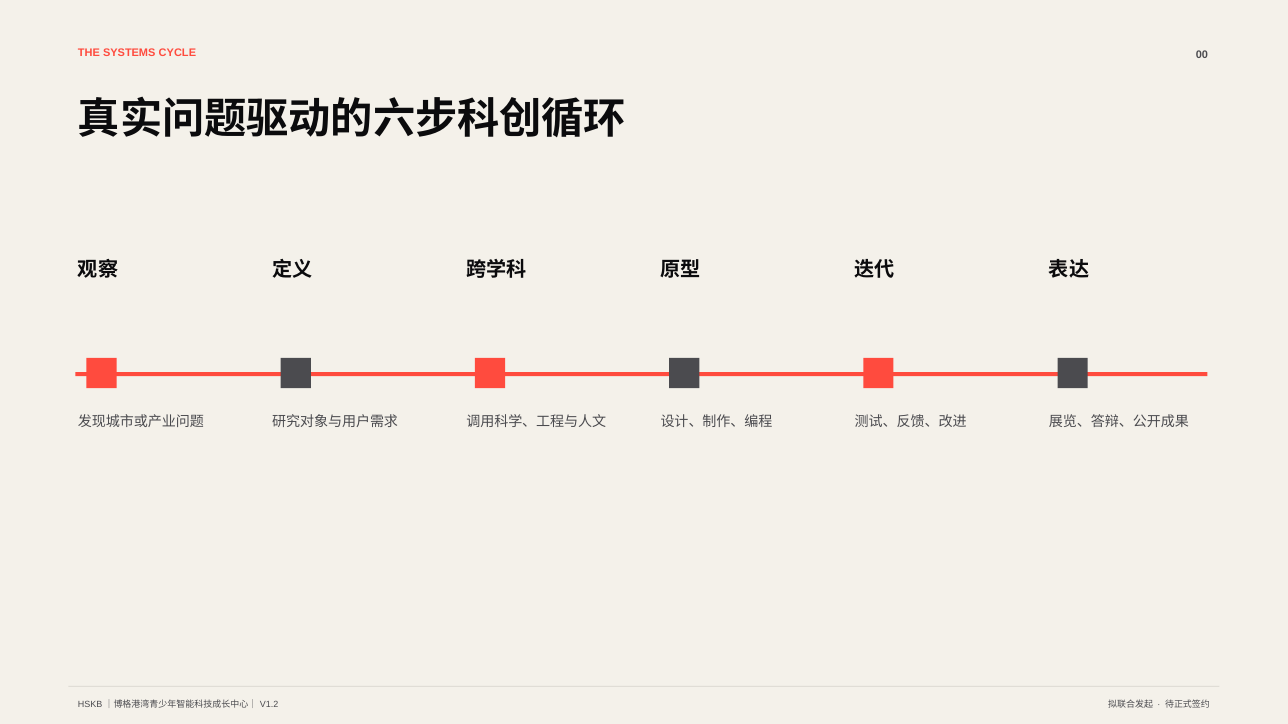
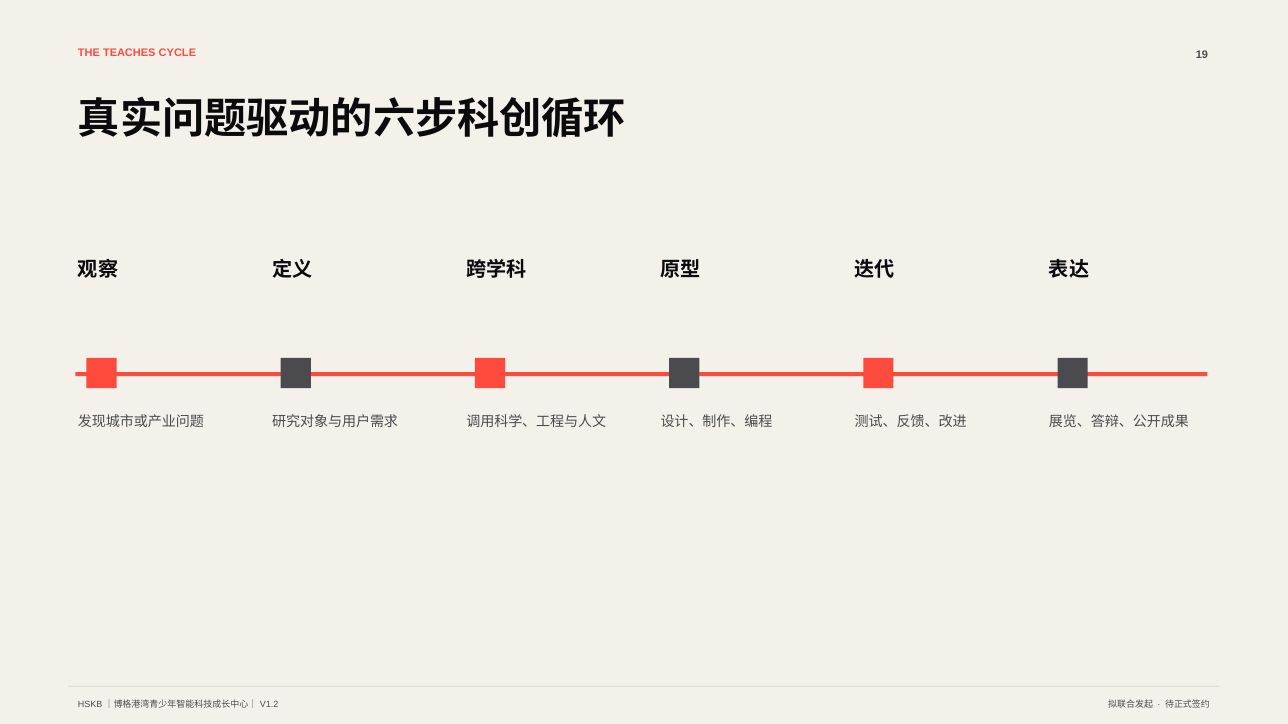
SYSTEMS: SYSTEMS -> TEACHES
00: 00 -> 19
